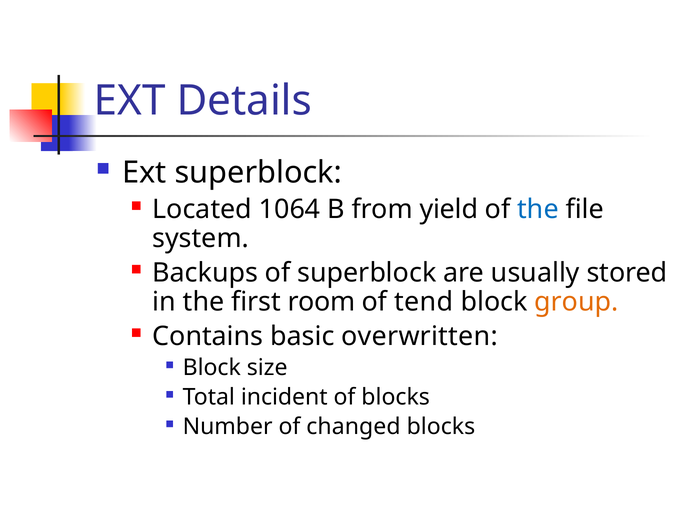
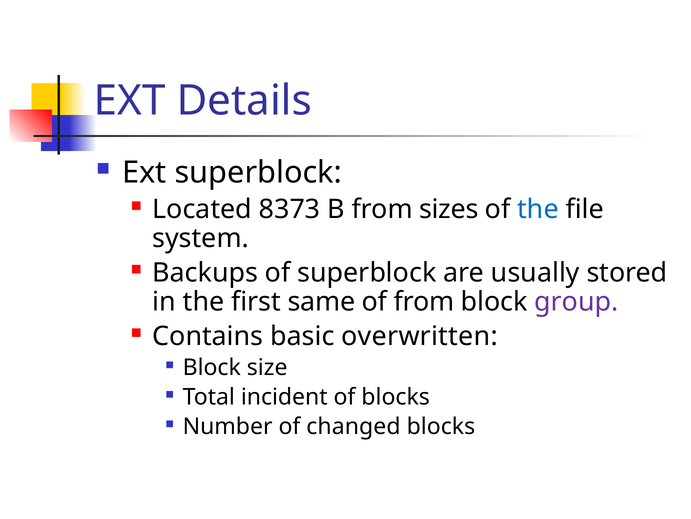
1064: 1064 -> 8373
yield: yield -> sizes
room: room -> same
of tend: tend -> from
group colour: orange -> purple
